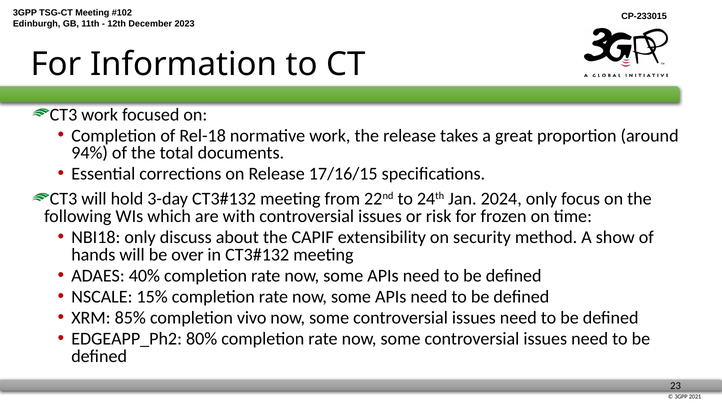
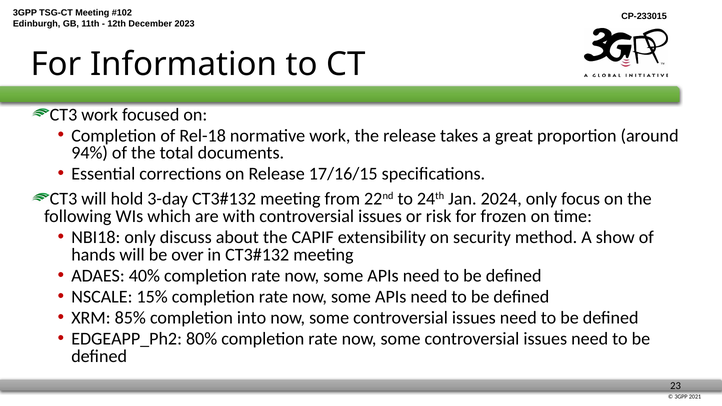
vivo: vivo -> into
